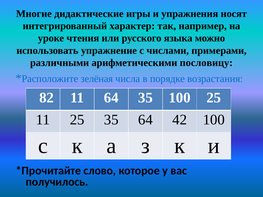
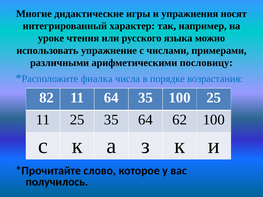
зелёная: зелёная -> фиалка
42: 42 -> 62
